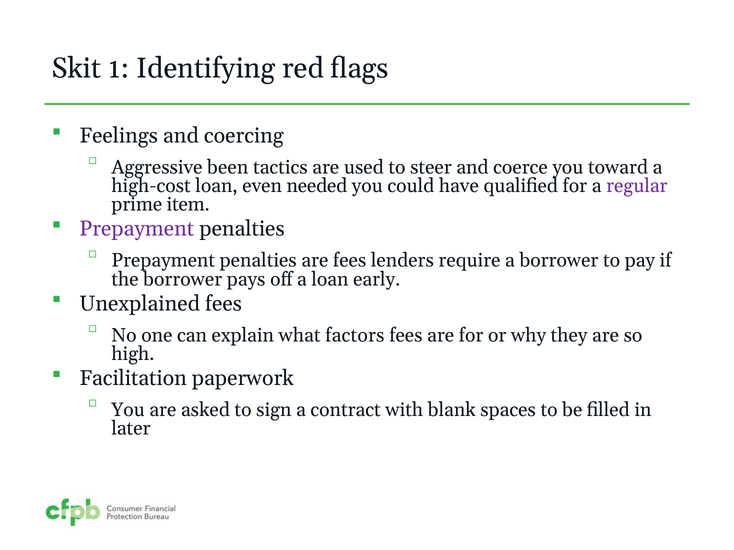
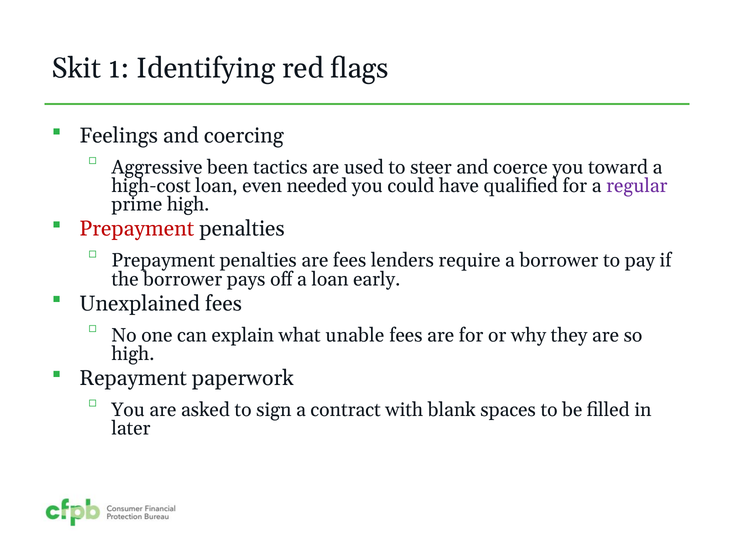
prime item: item -> high
Prepayment at (137, 229) colour: purple -> red
factors: factors -> unable
Facilitation: Facilitation -> Repayment
